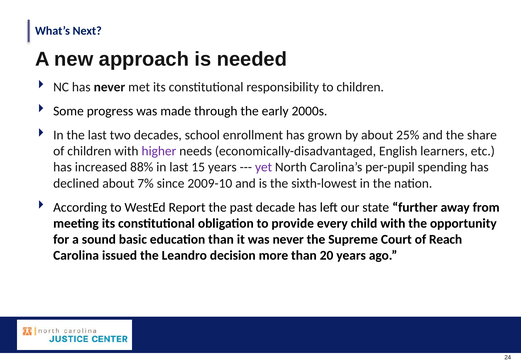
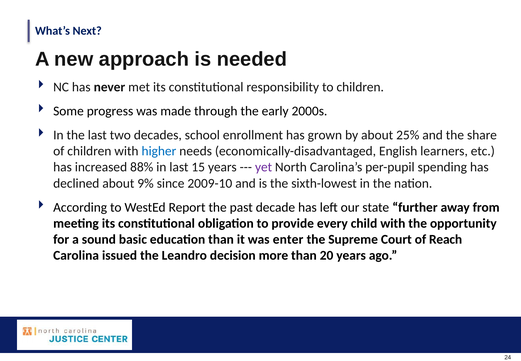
higher colour: purple -> blue
7%: 7% -> 9%
was never: never -> enter
